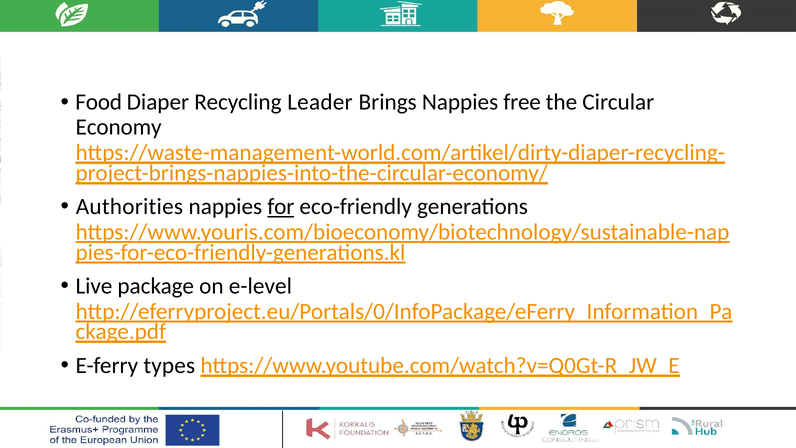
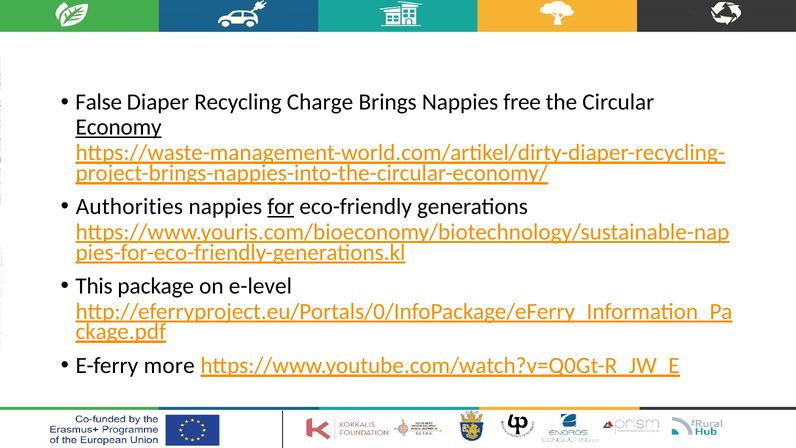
Food: Food -> False
Leader: Leader -> Charge
Economy underline: none -> present
Live: Live -> This
types: types -> more
